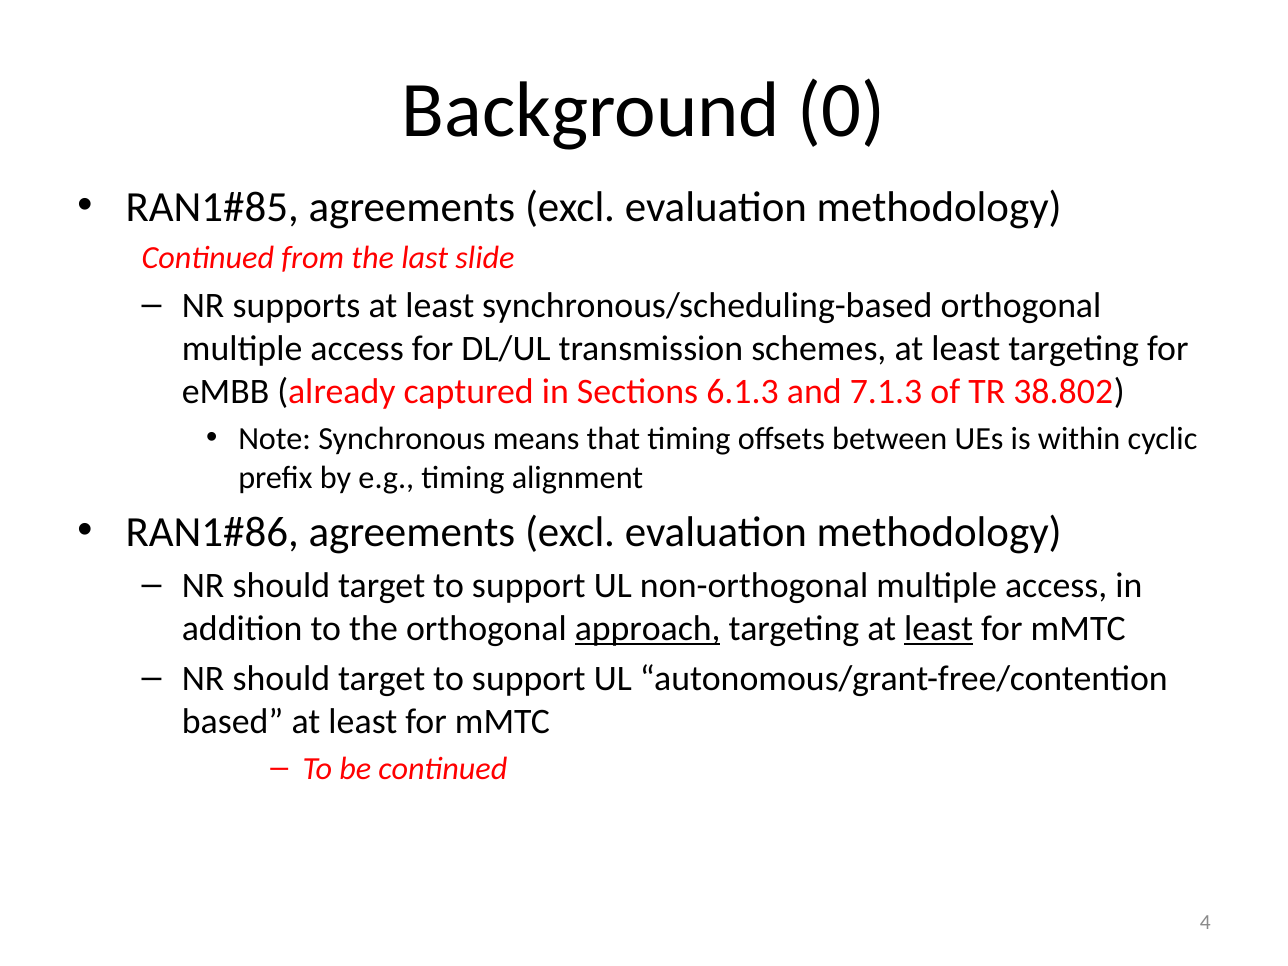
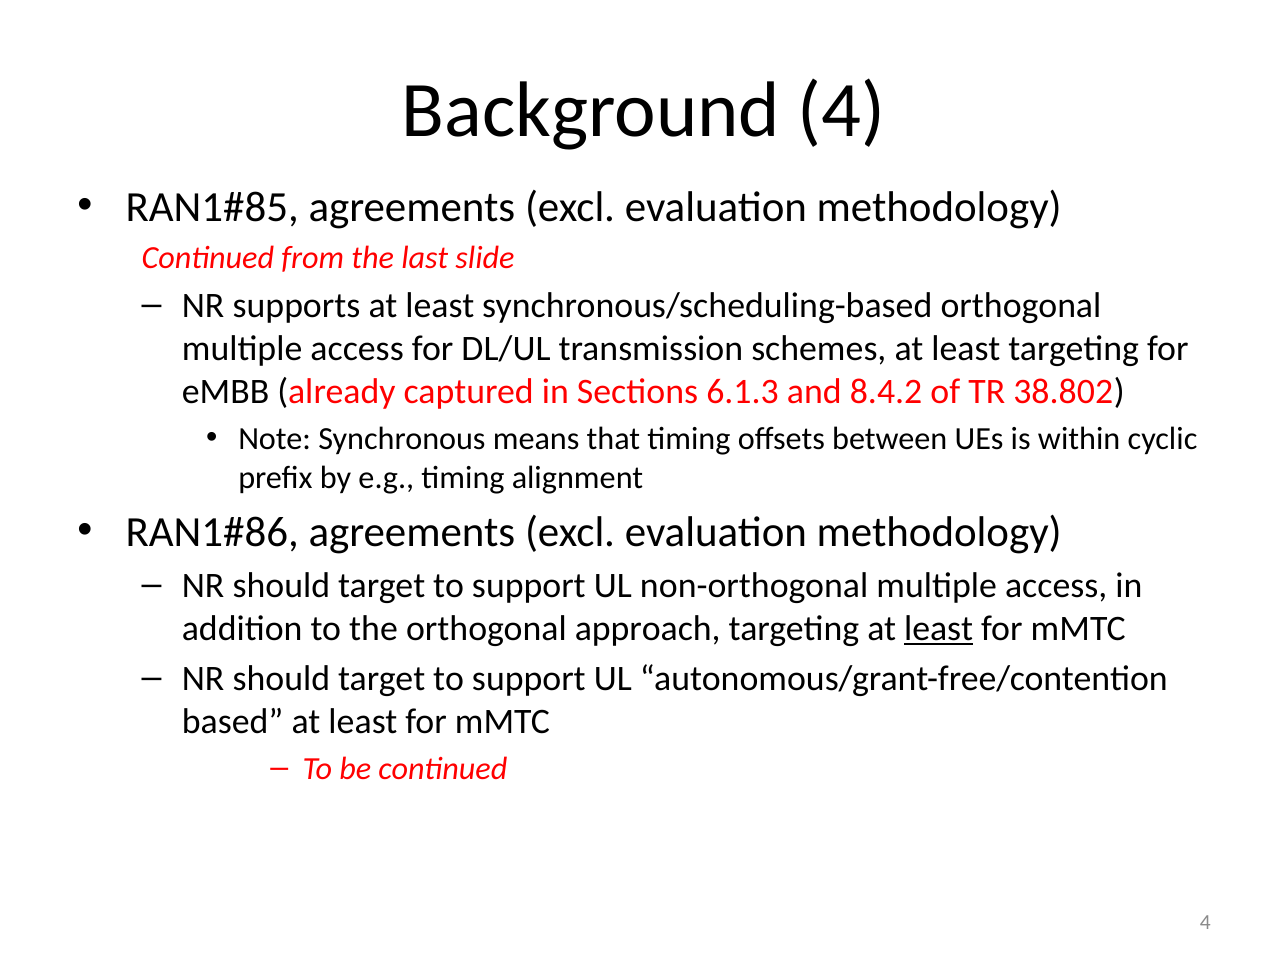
Background 0: 0 -> 4
7.1.3: 7.1.3 -> 8.4.2
approach underline: present -> none
